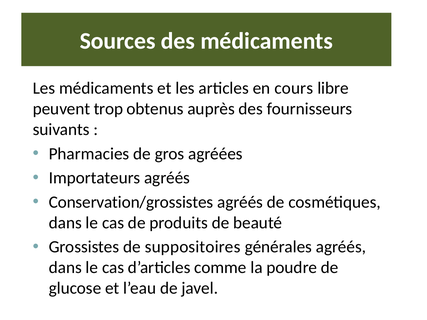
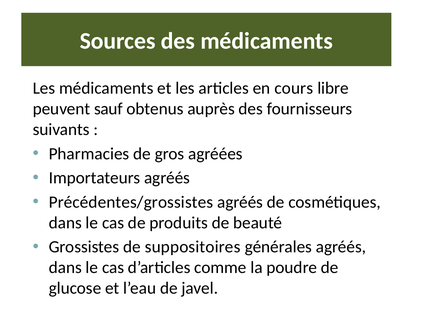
trop: trop -> sauf
Conservation/grossistes: Conservation/grossistes -> Précédentes/grossistes
